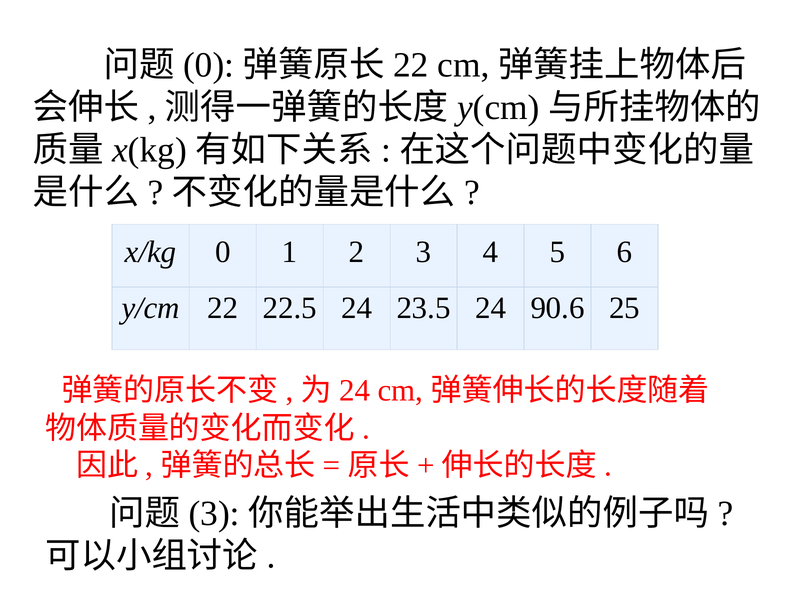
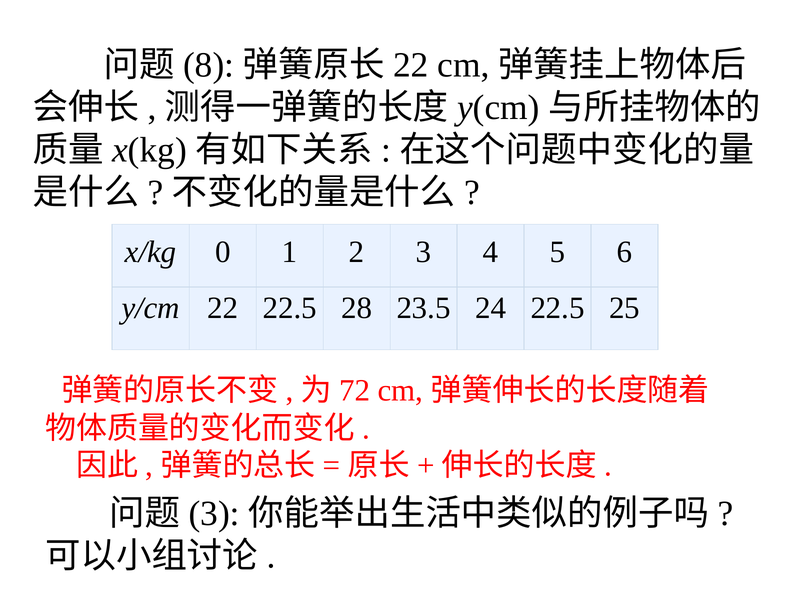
0 at (209, 65): 0 -> 8
22.5 24: 24 -> 28
24 90.6: 90.6 -> 22.5
24 at (355, 390): 24 -> 72
